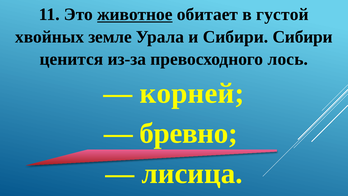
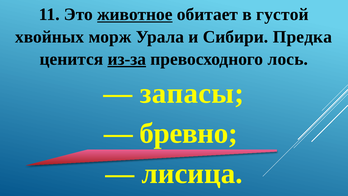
земле: земле -> морж
Сибири Сибири: Сибири -> Предка
из-за underline: none -> present
корней: корней -> запасы
